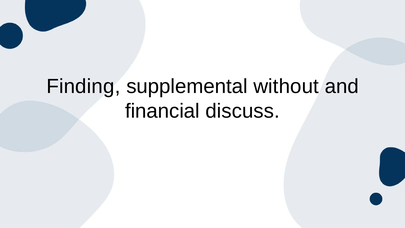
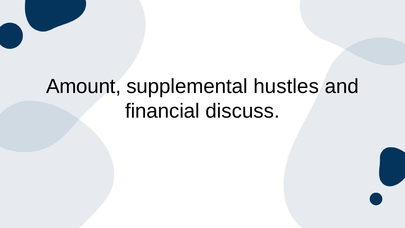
Finding: Finding -> Amount
without: without -> hustles
